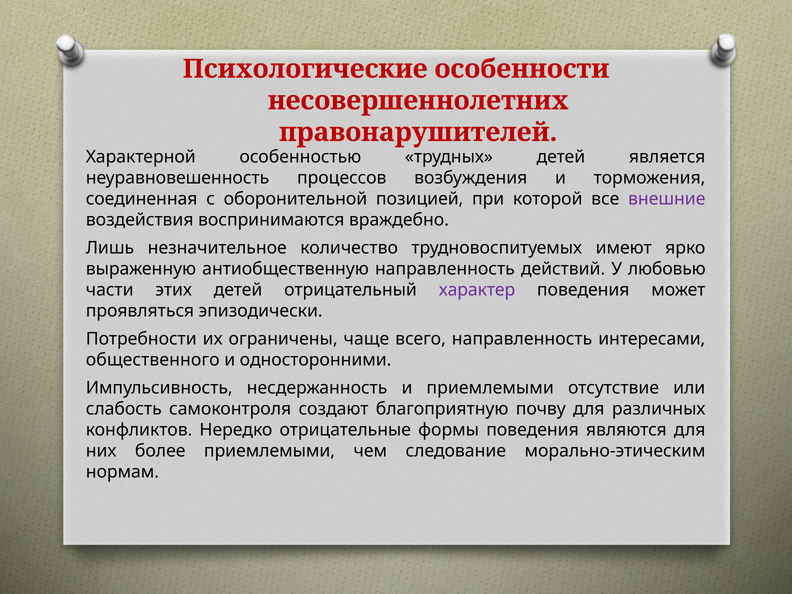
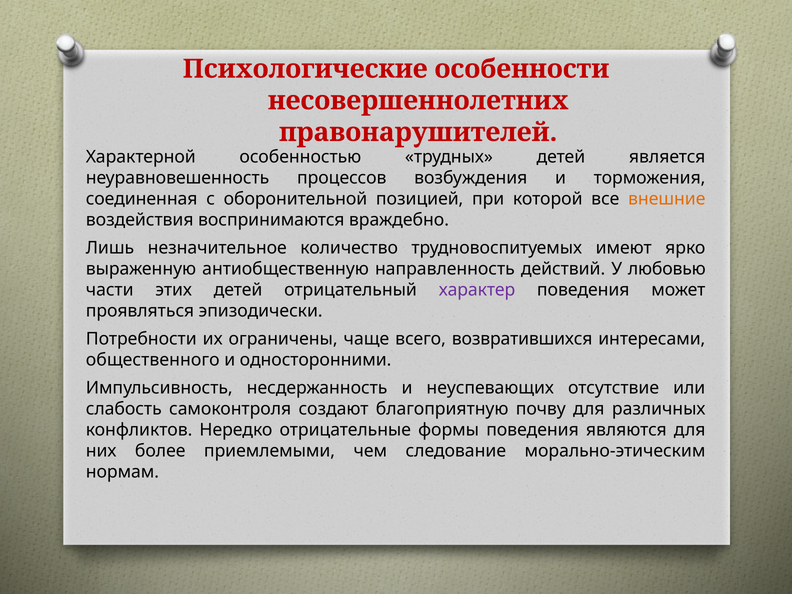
внешние colour: purple -> orange
всего направленность: направленность -> возвратившихся
и приемлемыми: приемлемыми -> неуспевающих
